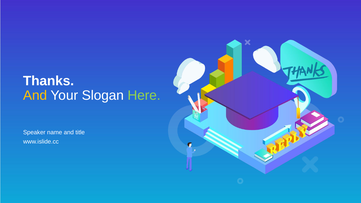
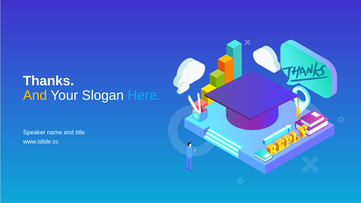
Here colour: light green -> light blue
